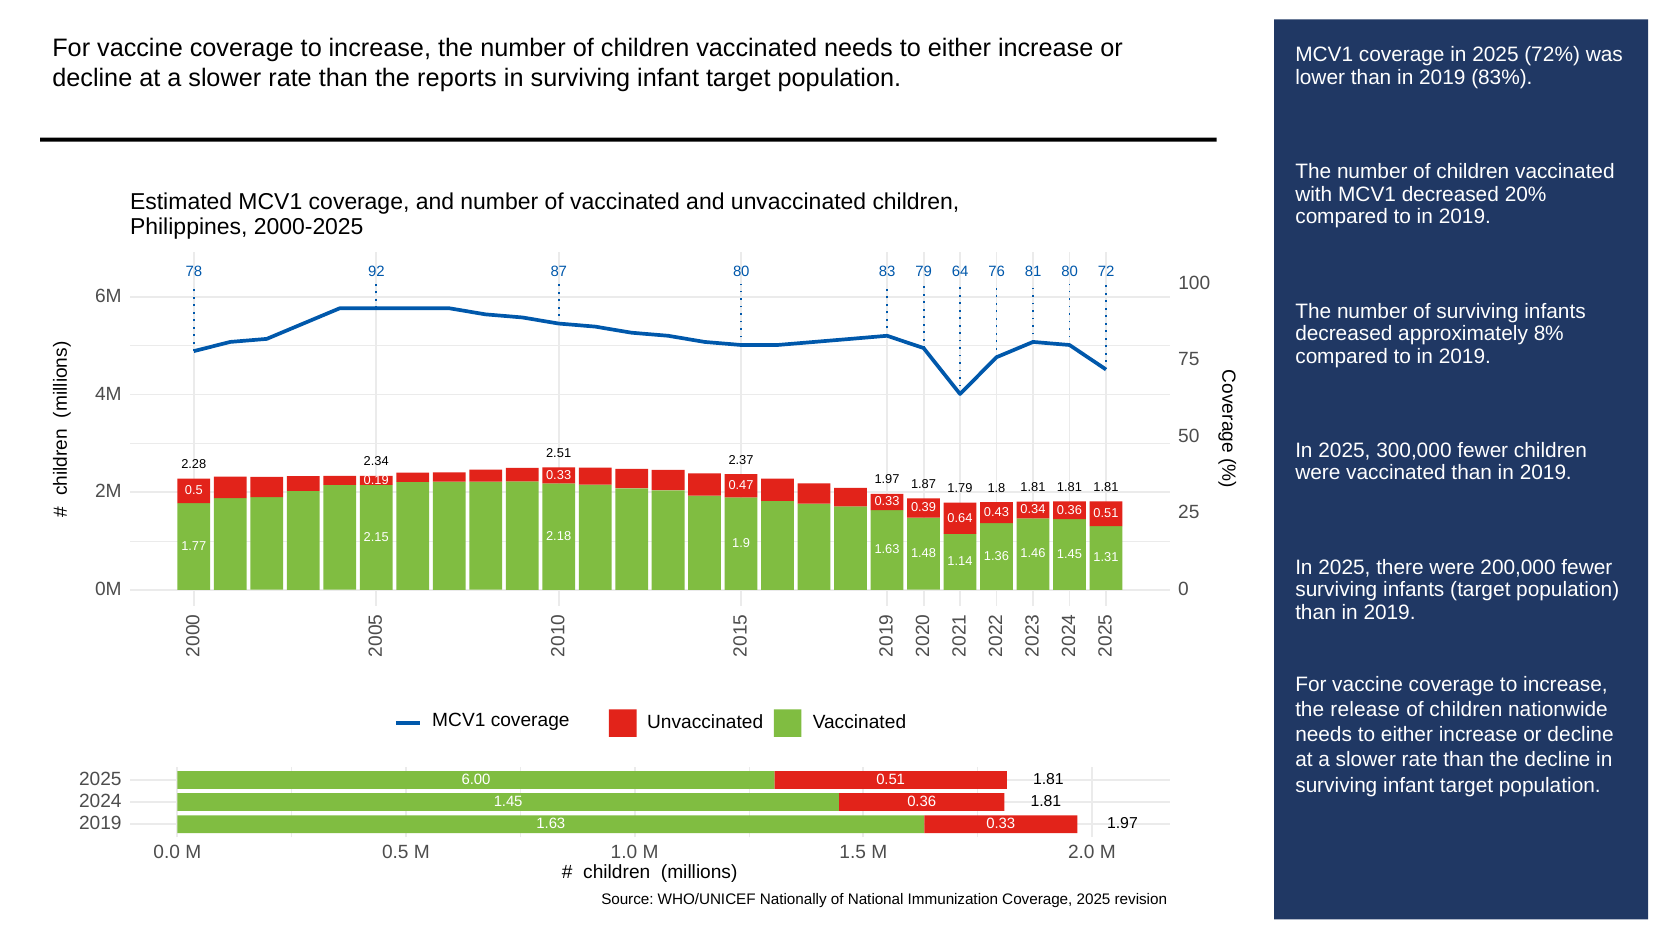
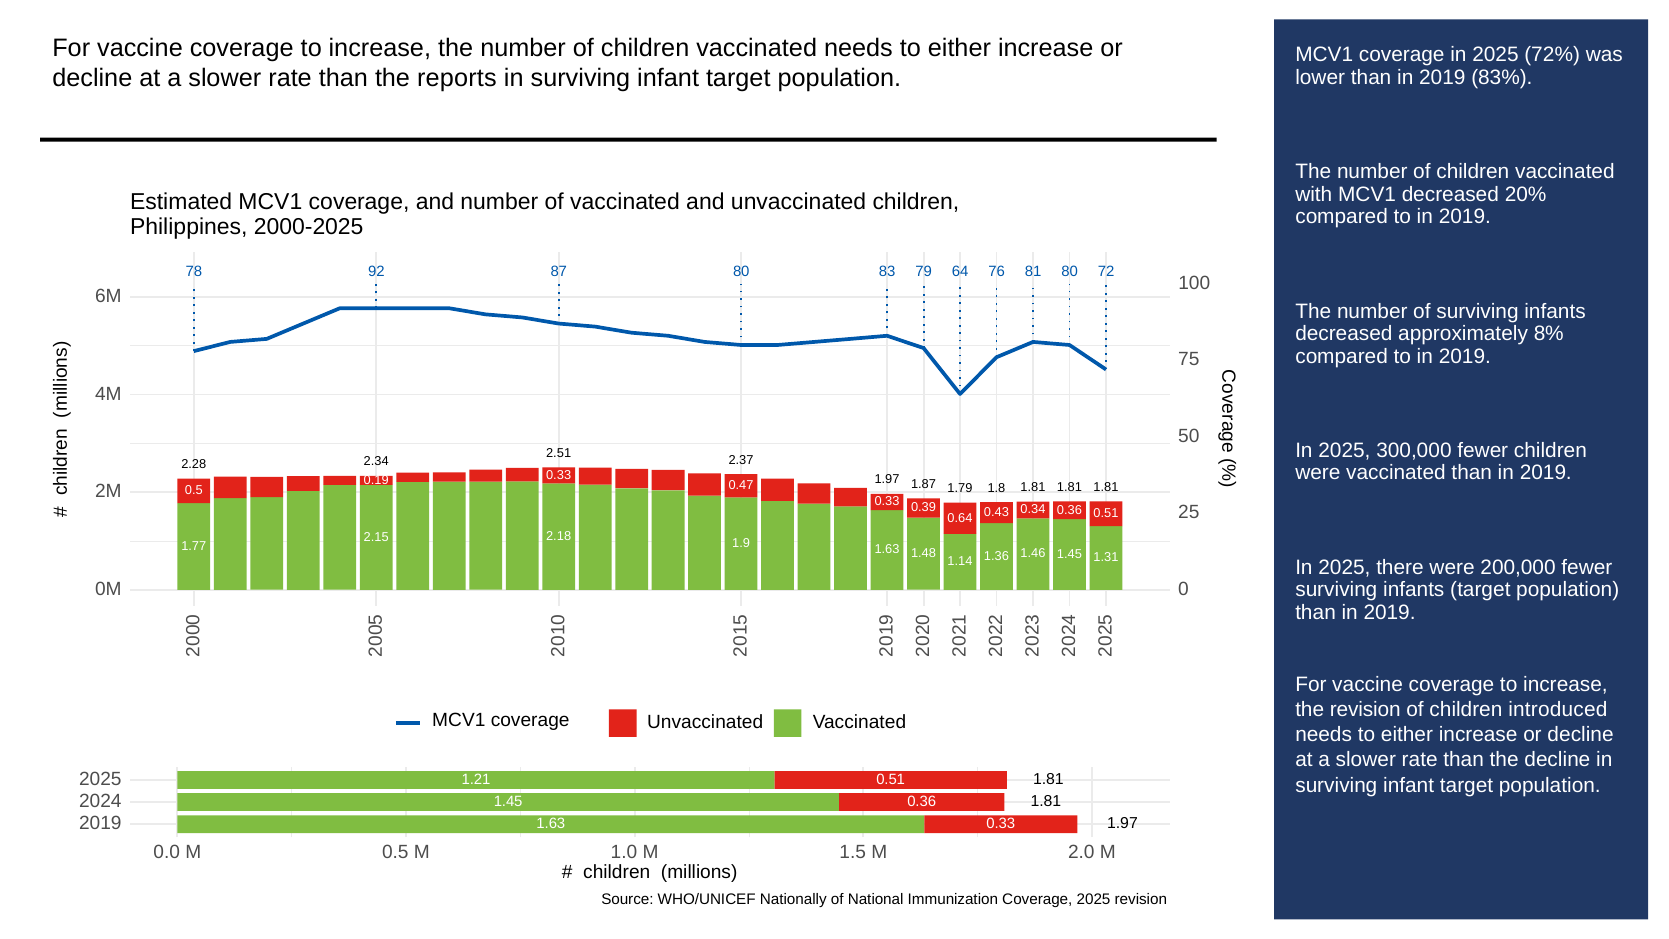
the release: release -> revision
nationwide: nationwide -> introduced
6.00: 6.00 -> 1.21
